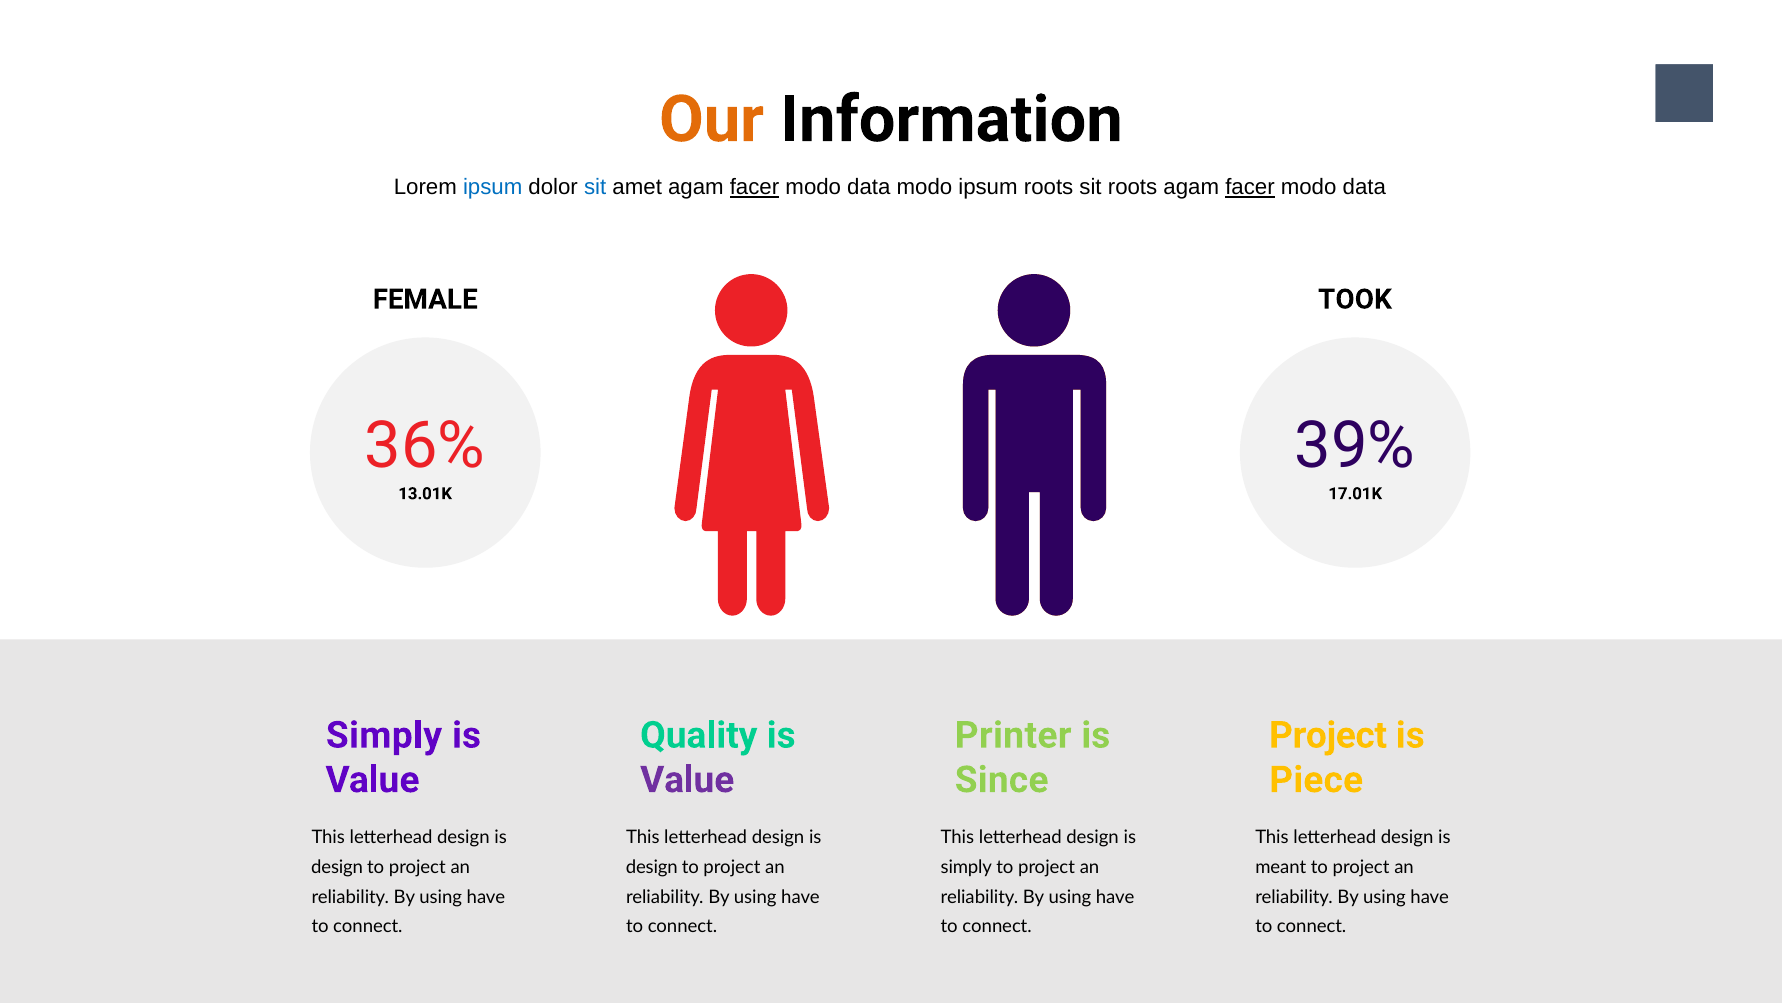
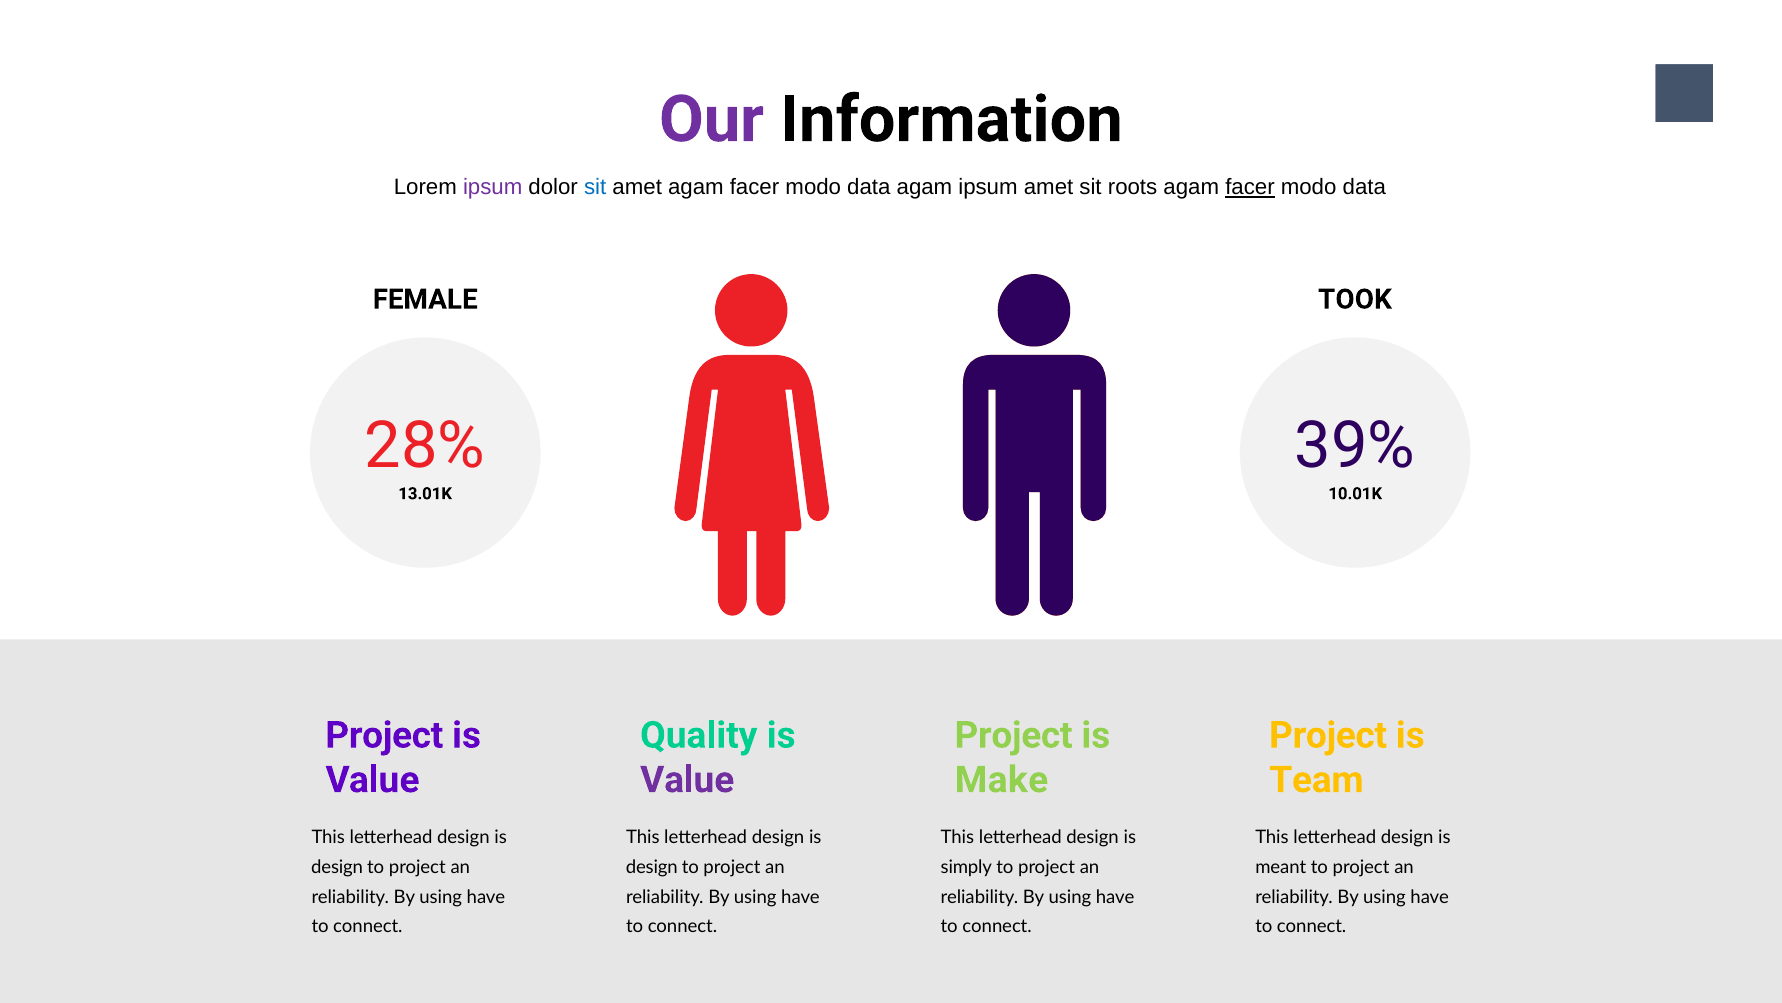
Our colour: orange -> purple
ipsum at (493, 187) colour: blue -> purple
facer at (755, 187) underline: present -> none
data modo: modo -> agam
ipsum roots: roots -> amet
36%: 36% -> 28%
17.01K: 17.01K -> 10.01K
Simply at (384, 735): Simply -> Project
Printer at (1013, 735): Printer -> Project
Since: Since -> Make
Piece: Piece -> Team
